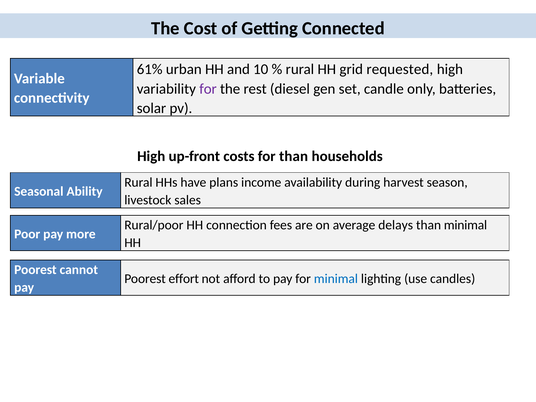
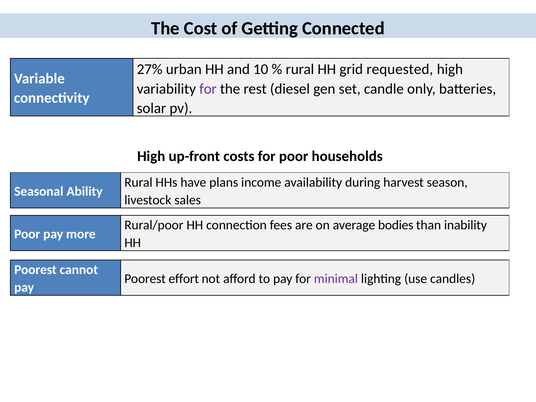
61%: 61% -> 27%
for than: than -> poor
delays: delays -> bodies
than minimal: minimal -> inability
minimal at (336, 279) colour: blue -> purple
